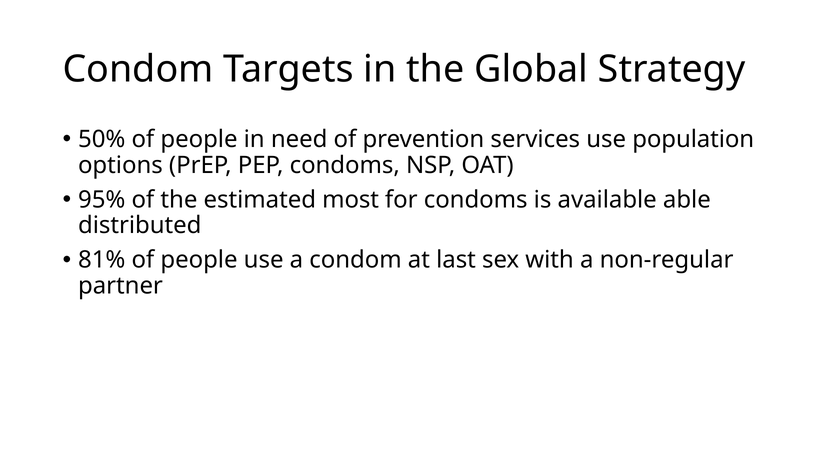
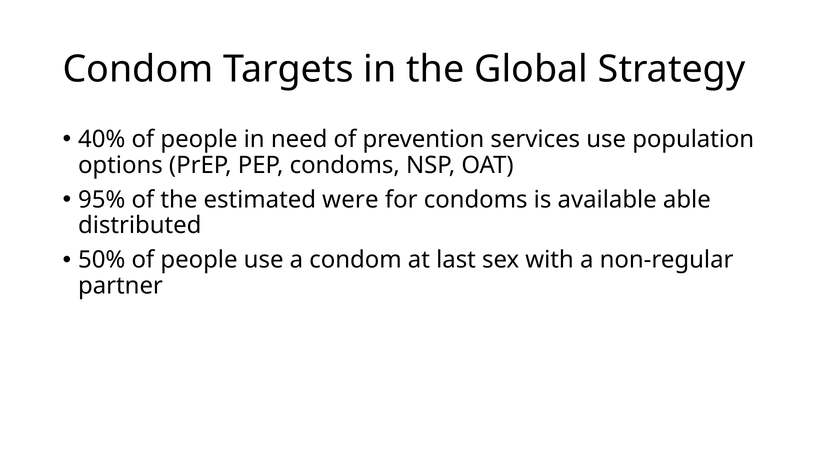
50%: 50% -> 40%
most: most -> were
81%: 81% -> 50%
